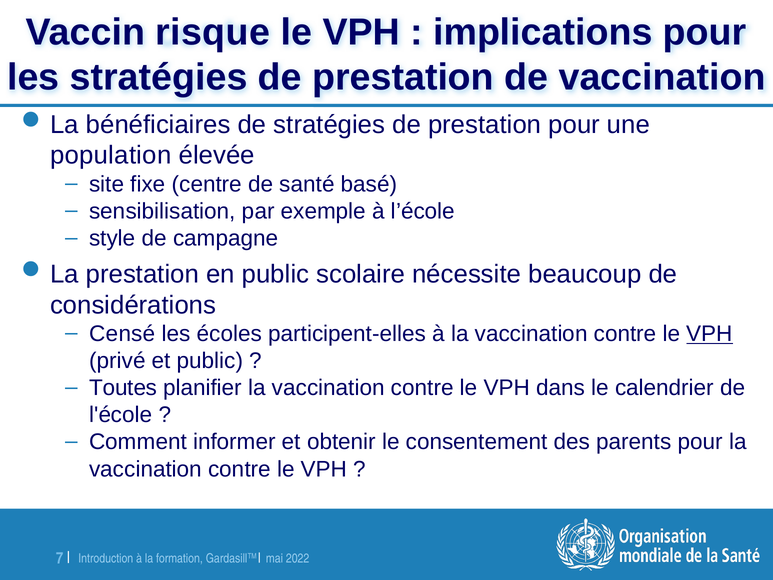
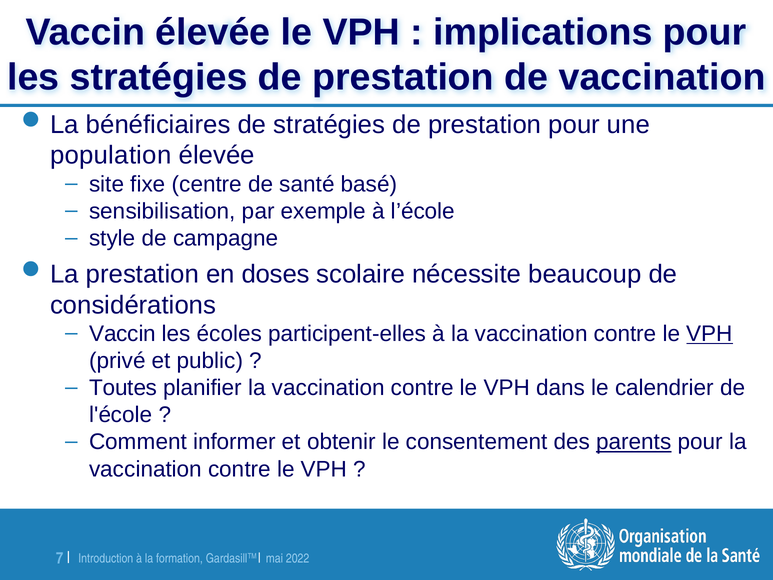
Vaccin risque: risque -> élevée
en public: public -> doses
Censé at (122, 334): Censé -> Vaccin
parents underline: none -> present
